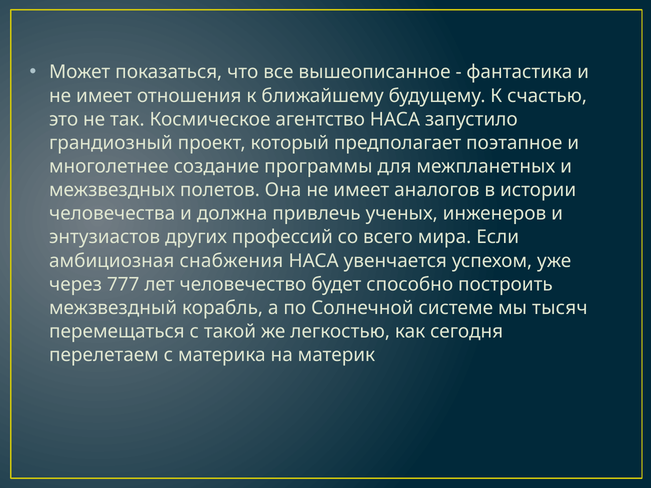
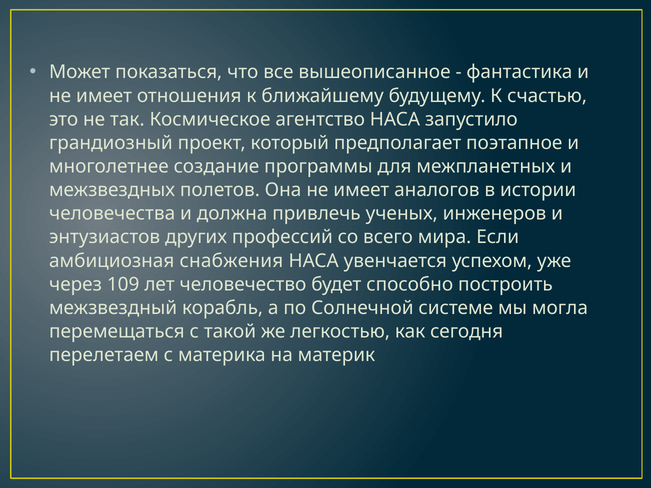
777: 777 -> 109
тысяч: тысяч -> могла
